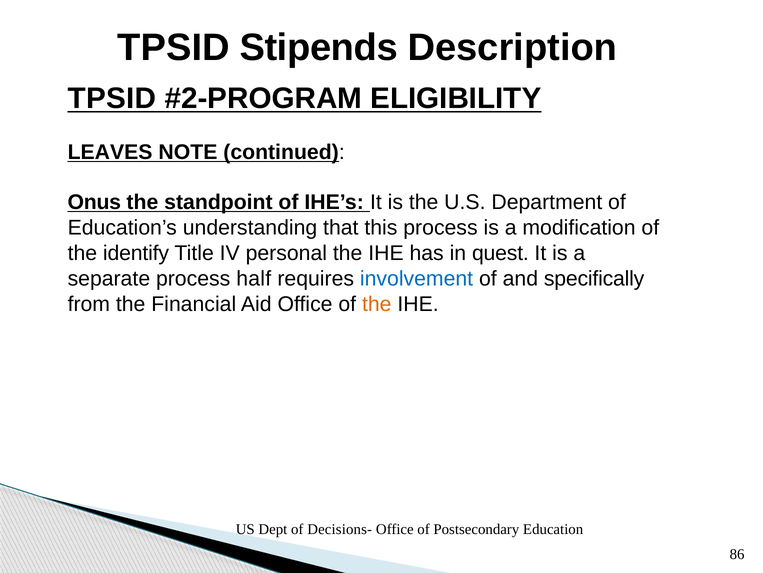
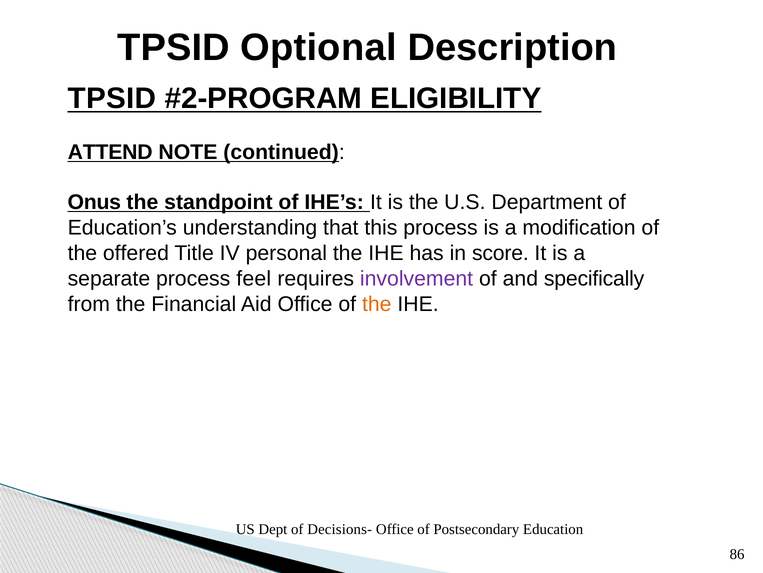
Stipends: Stipends -> Optional
LEAVES: LEAVES -> ATTEND
identify: identify -> offered
quest: quest -> score
half: half -> feel
involvement colour: blue -> purple
